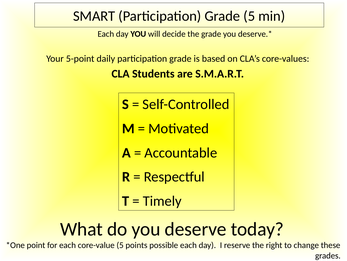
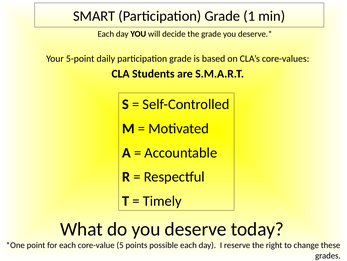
Grade 5: 5 -> 1
